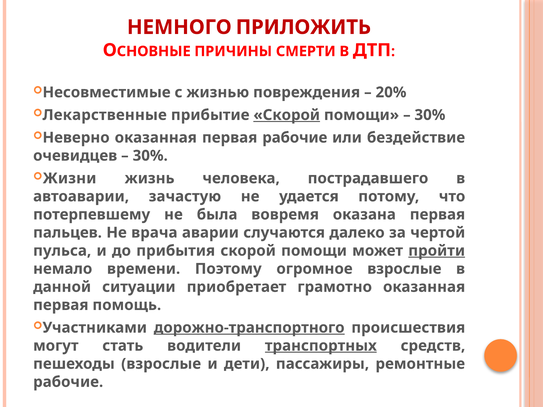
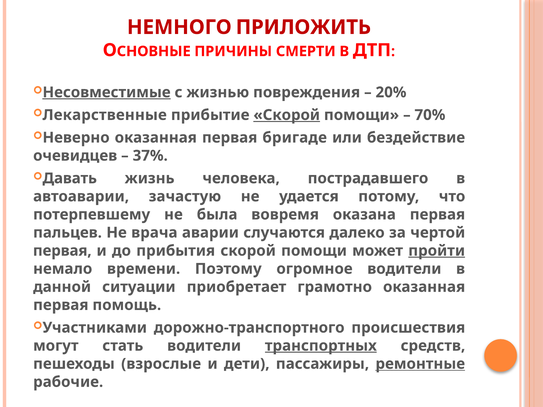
Несовместимые underline: none -> present
30% at (430, 115): 30% -> 70%
первая рабочие: рабочие -> бригаде
30% at (150, 156): 30% -> 37%
Жизни: Жизни -> Давать
пульса at (62, 251): пульса -> первая
огромное взрослые: взрослые -> водители
дорожно-транспортного underline: present -> none
ремонтные underline: none -> present
